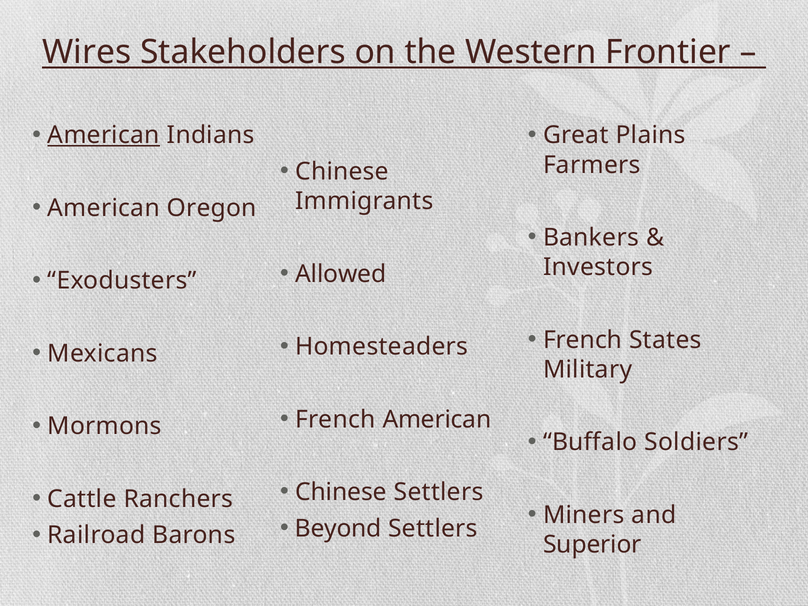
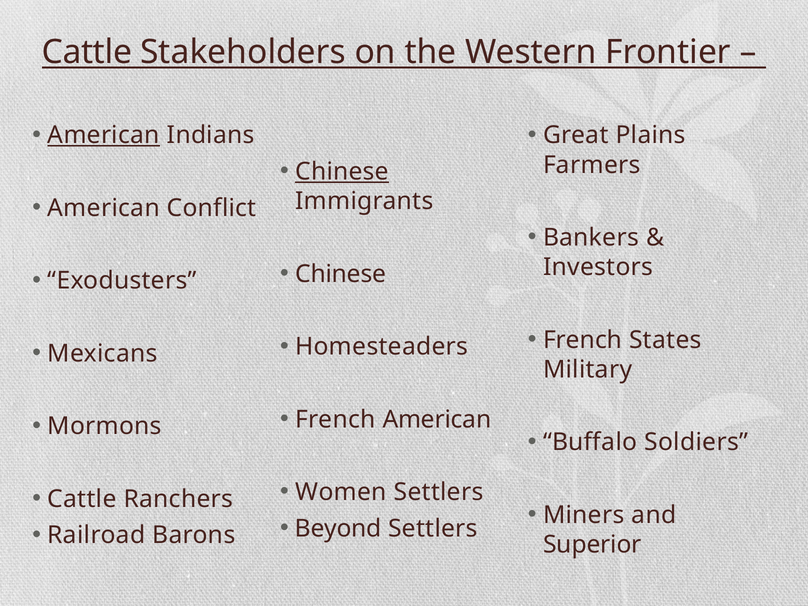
Wires at (87, 52): Wires -> Cattle
Chinese at (342, 172) underline: none -> present
Oregon: Oregon -> Conflict
Allowed at (341, 274): Allowed -> Chinese
Chinese at (341, 492): Chinese -> Women
